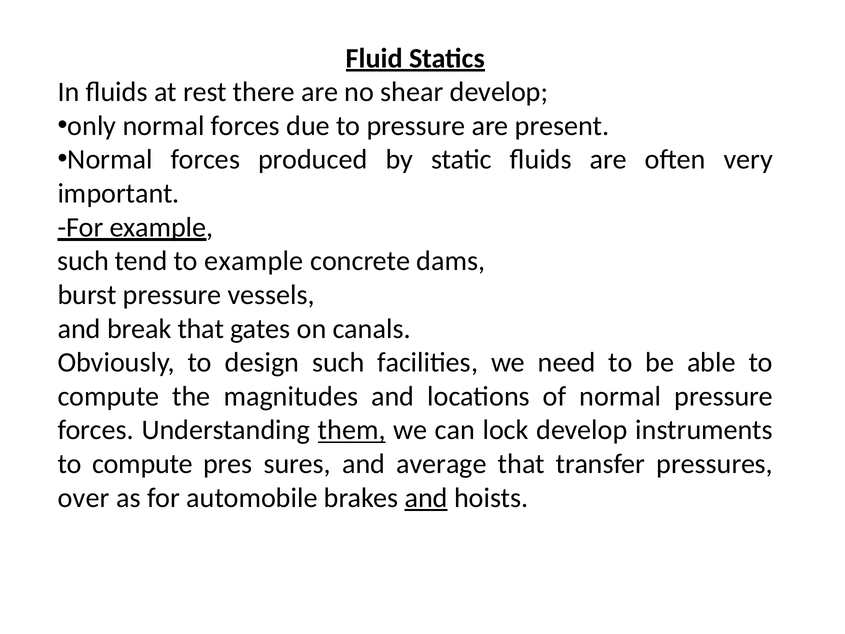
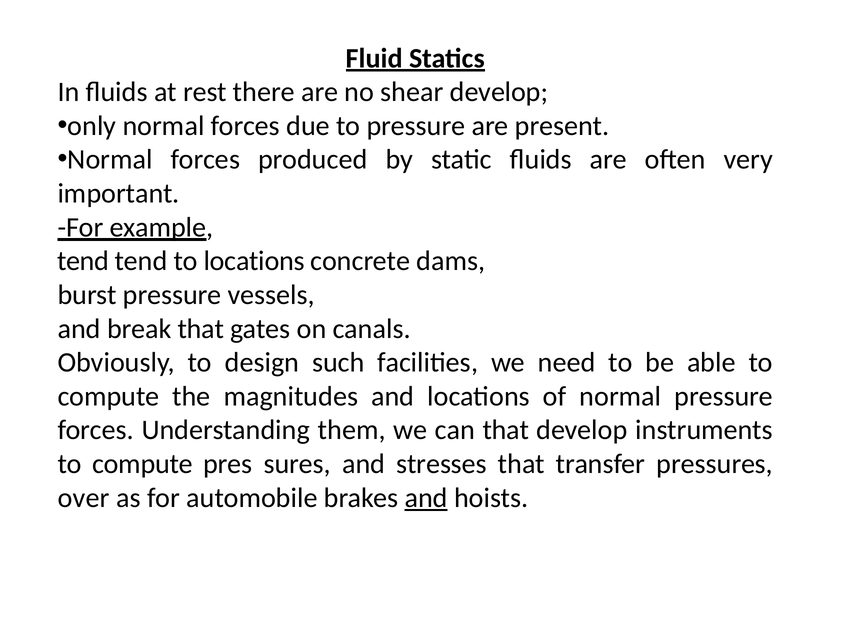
such at (83, 261): such -> tend
to example: example -> locations
them underline: present -> none
can lock: lock -> that
average: average -> stresses
